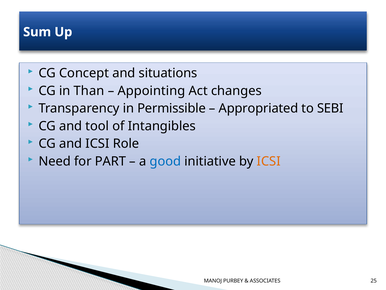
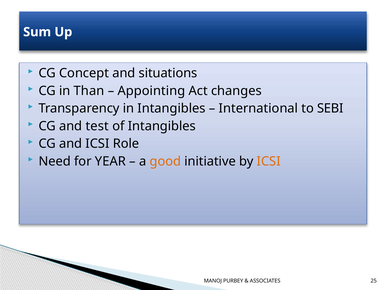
in Permissible: Permissible -> Intangibles
Appropriated: Appropriated -> International
tool: tool -> test
PART: PART -> YEAR
good colour: blue -> orange
